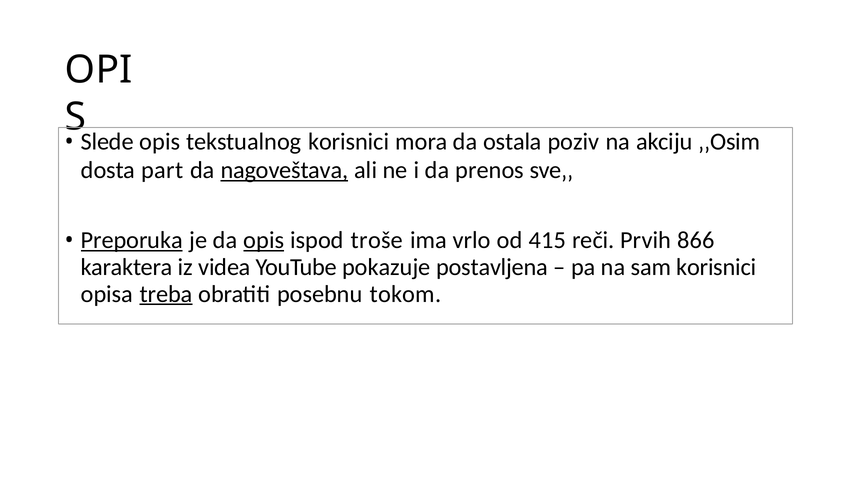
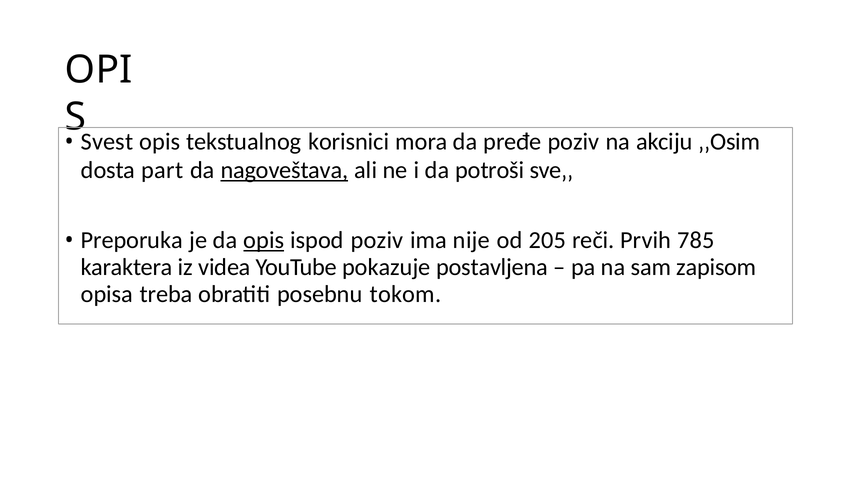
Slede: Slede -> Svest
ostala: ostala -> pređe
prenos: prenos -> potroši
Preporuka underline: present -> none
ispod troše: troše -> poziv
vrlo: vrlo -> nije
415: 415 -> 205
866: 866 -> 785
sam korisnici: korisnici -> zapisom
treba underline: present -> none
